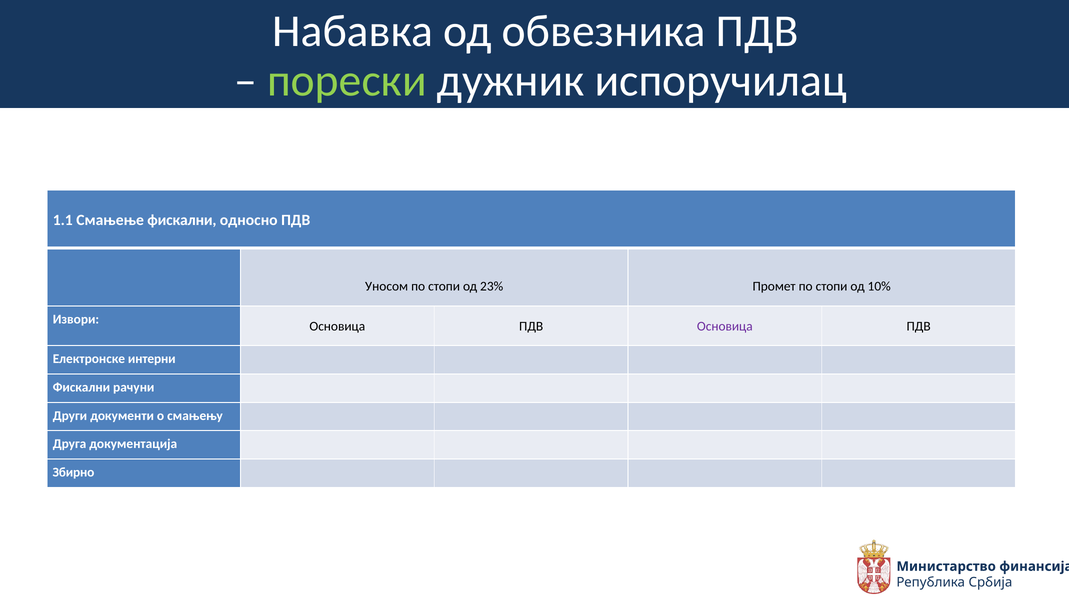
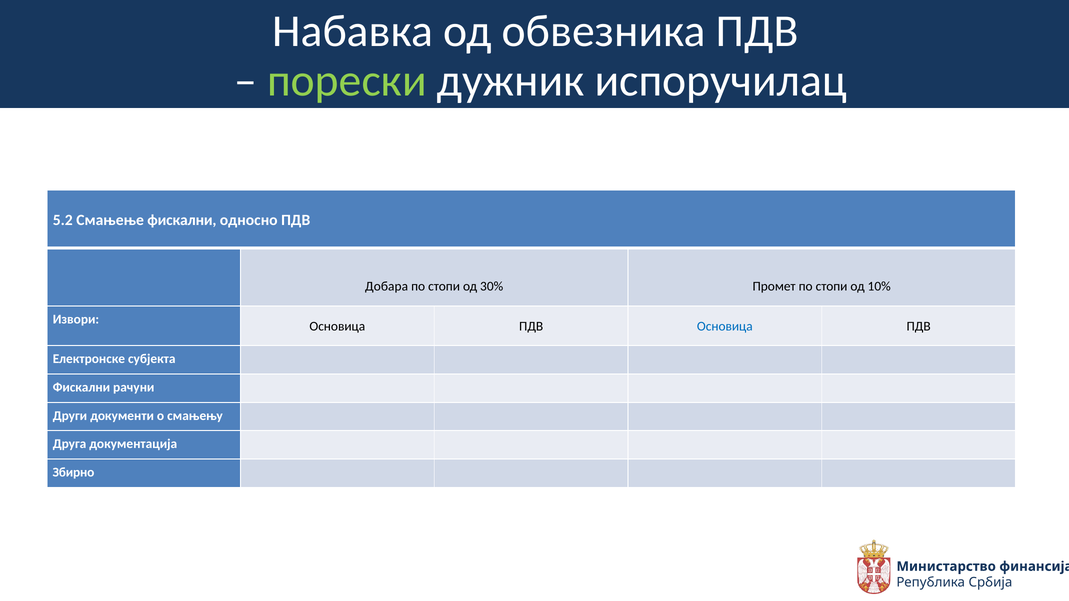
1.1: 1.1 -> 5.2
Уносом: Уносом -> Добара
23%: 23% -> 30%
Основица at (725, 327) colour: purple -> blue
интерни: интерни -> субјекта
